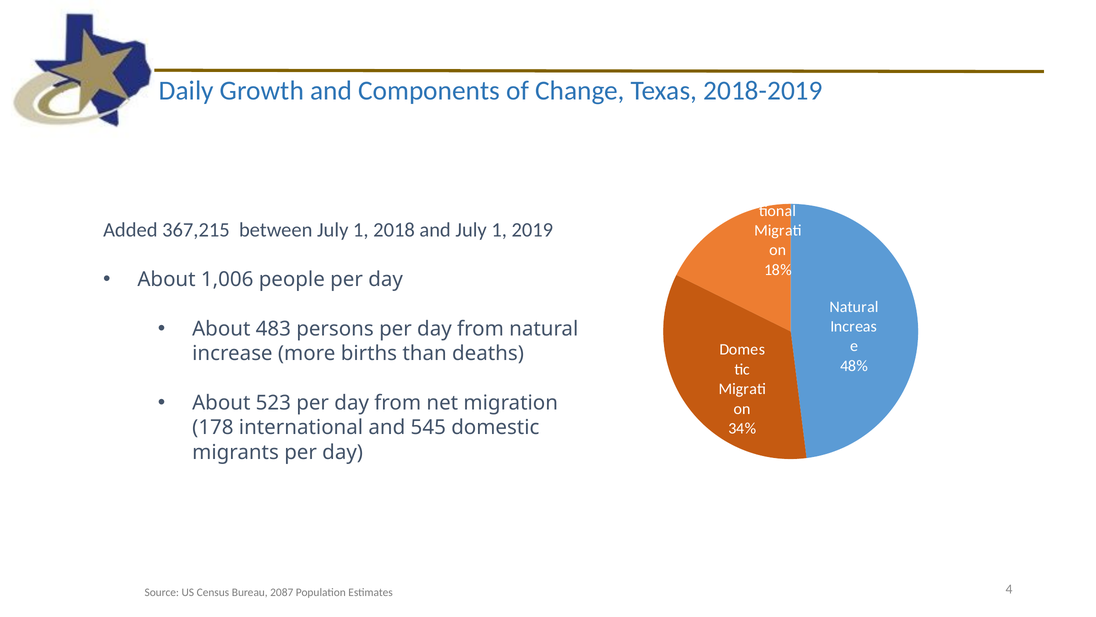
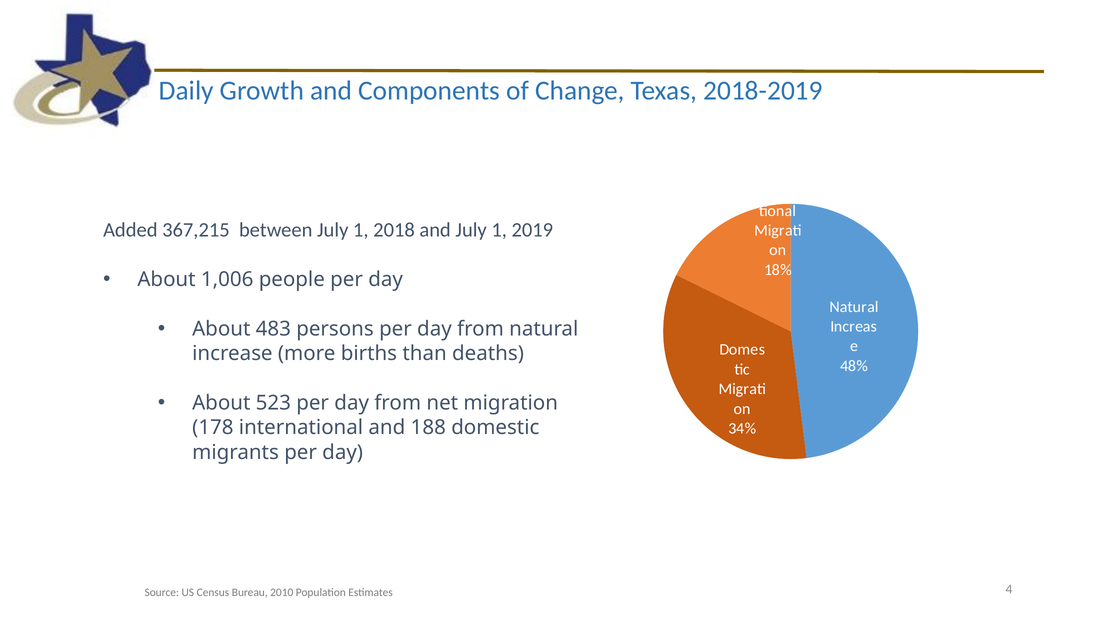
545: 545 -> 188
2087: 2087 -> 2010
